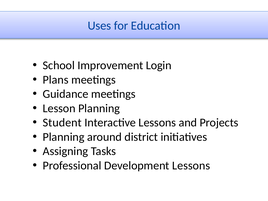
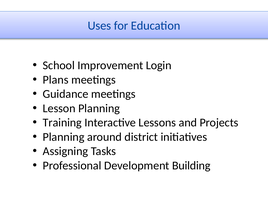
Student: Student -> Training
Development Lessons: Lessons -> Building
